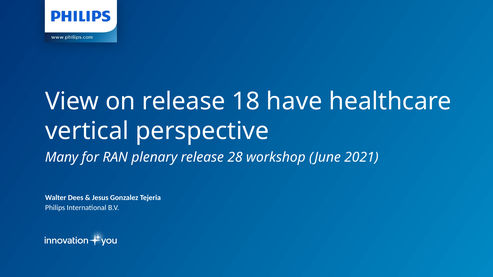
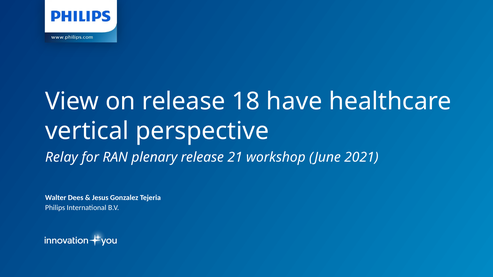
Many: Many -> Relay
28: 28 -> 21
